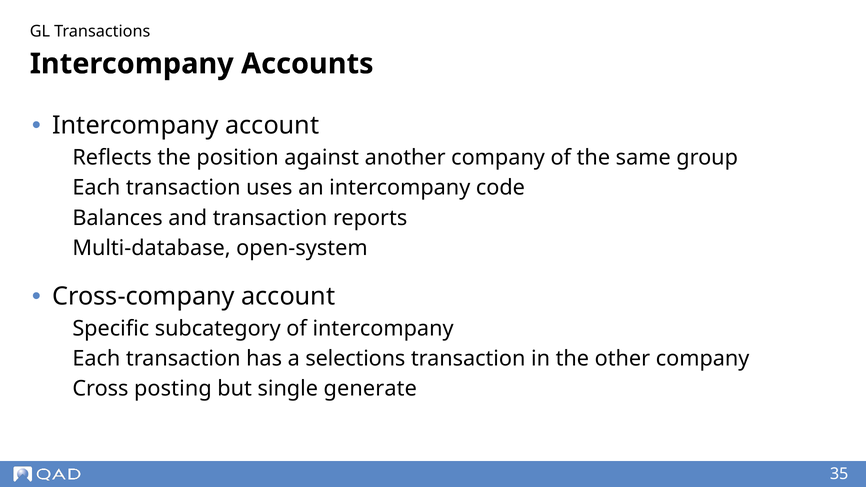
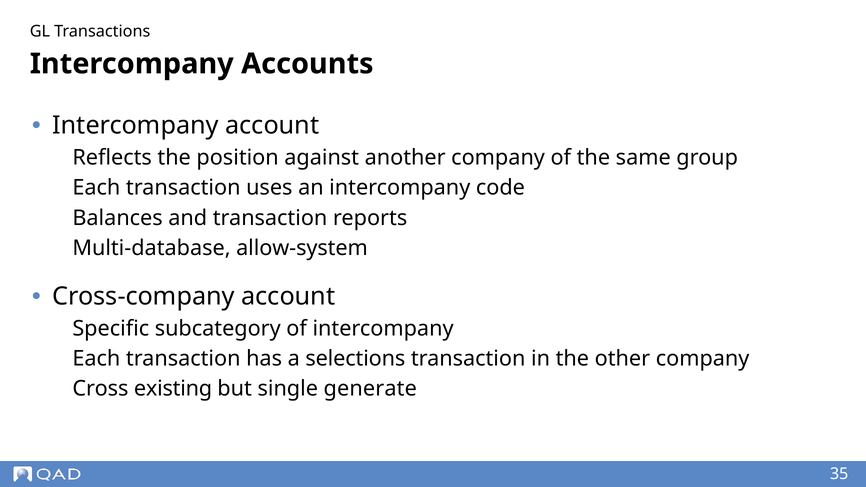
open-system: open-system -> allow-system
posting: posting -> existing
